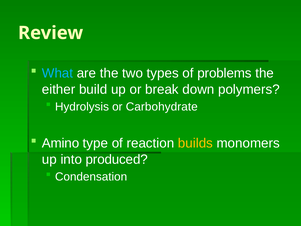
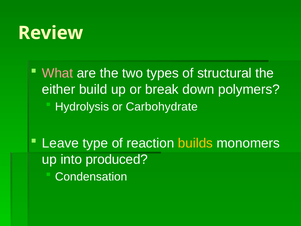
What colour: light blue -> pink
problems: problems -> structural
Amino: Amino -> Leave
